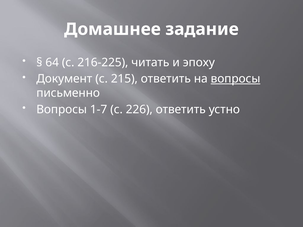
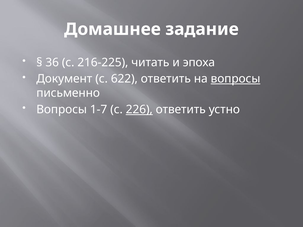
64: 64 -> 36
эпоху: эпоху -> эпоха
215: 215 -> 622
226 underline: none -> present
